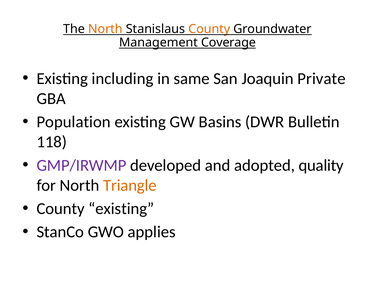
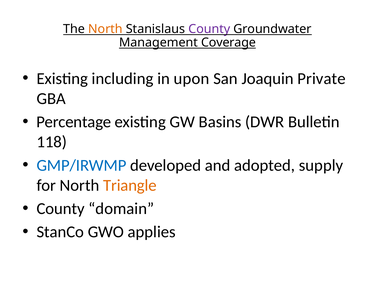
County at (209, 29) colour: orange -> purple
same: same -> upon
Population: Population -> Percentage
GMP/IRWMP colour: purple -> blue
quality: quality -> supply
County existing: existing -> domain
